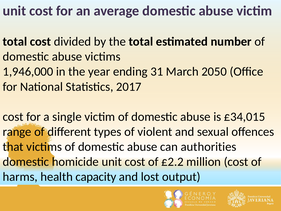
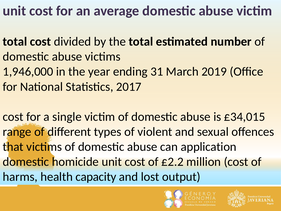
2050: 2050 -> 2019
authorities: authorities -> application
